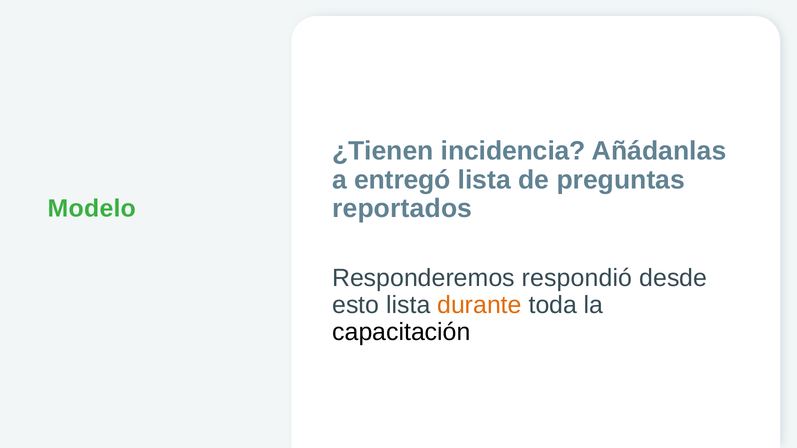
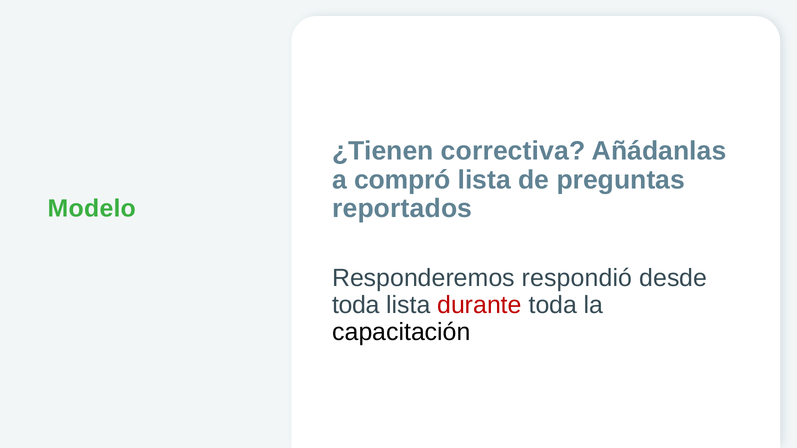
incidencia: incidencia -> correctiva
entregó: entregó -> compró
esto at (356, 305): esto -> toda
durante colour: orange -> red
